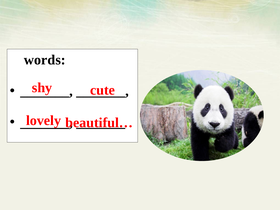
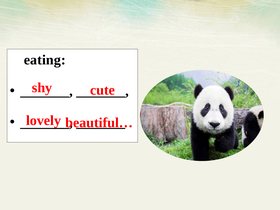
words: words -> eating
